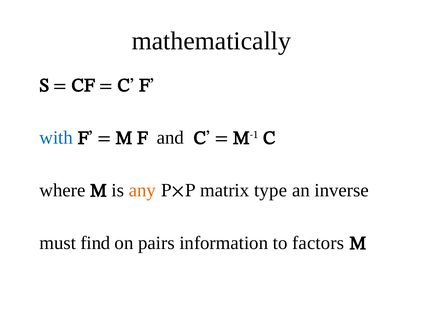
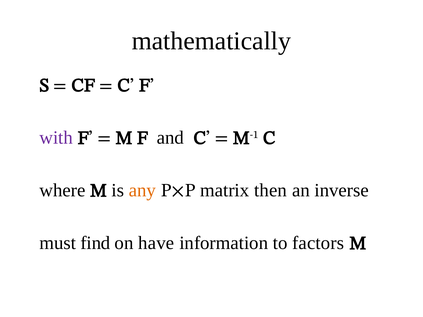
with colour: blue -> purple
type: type -> then
pairs: pairs -> have
